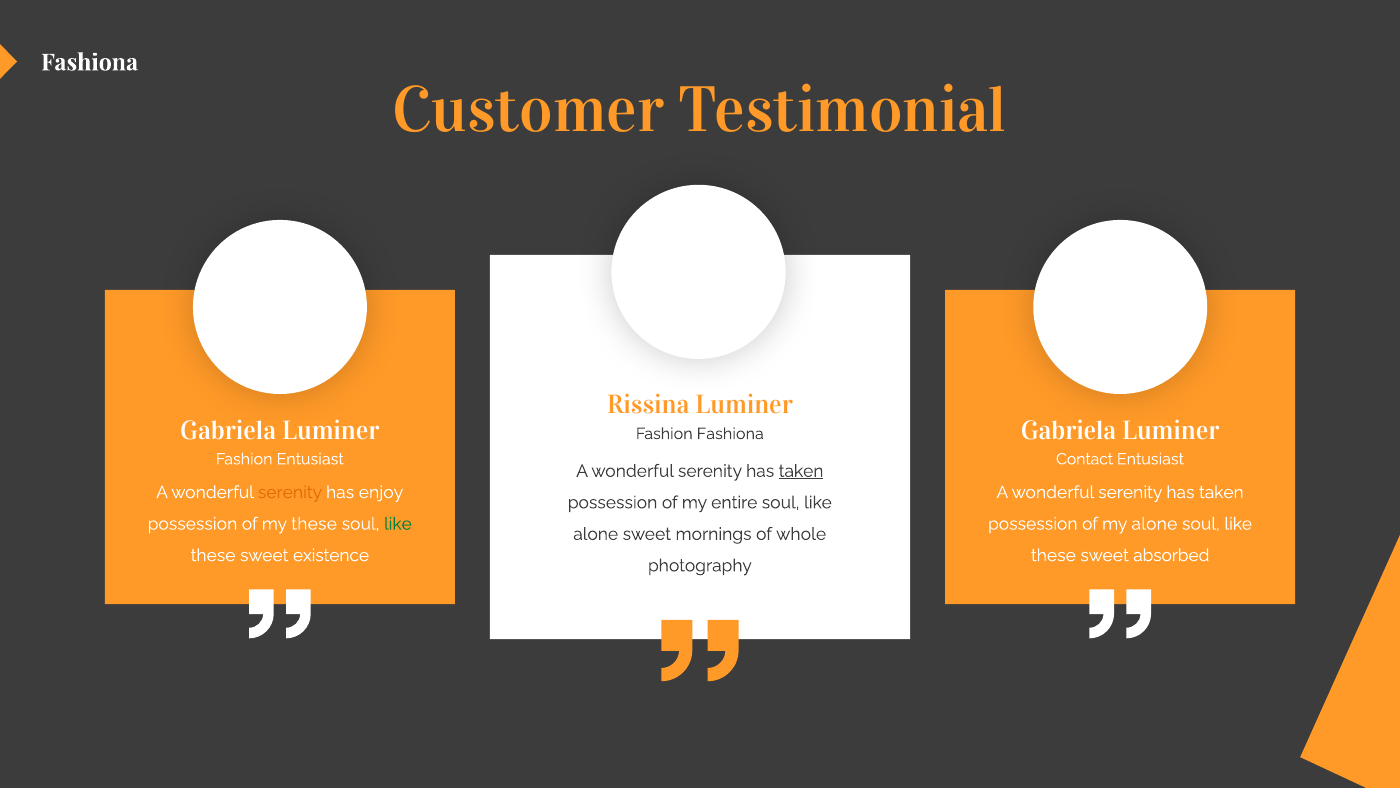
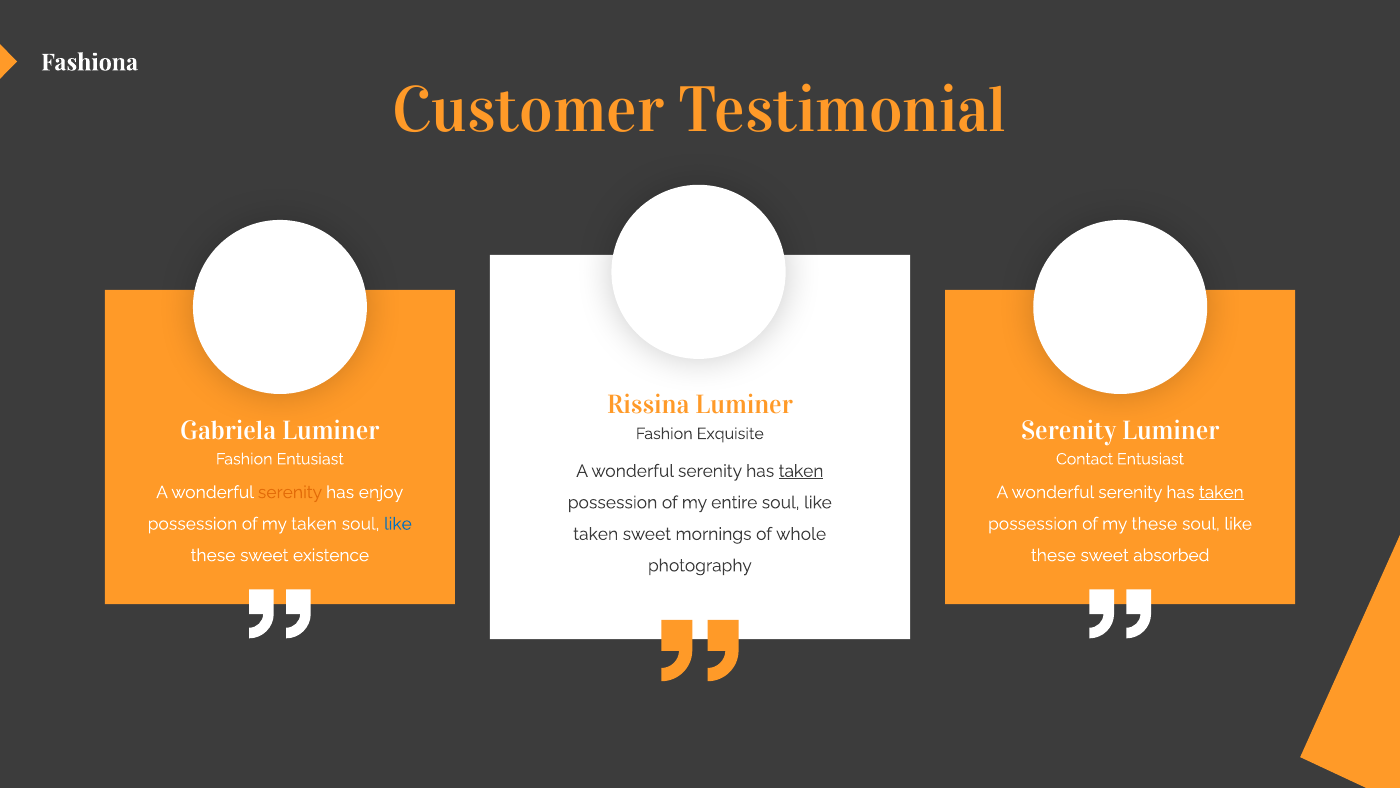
Gabriela at (1069, 430): Gabriela -> Serenity
Fashiona: Fashiona -> Exquisite
taken at (1221, 492) underline: none -> present
my these: these -> taken
like at (398, 524) colour: green -> blue
my alone: alone -> these
alone at (596, 534): alone -> taken
